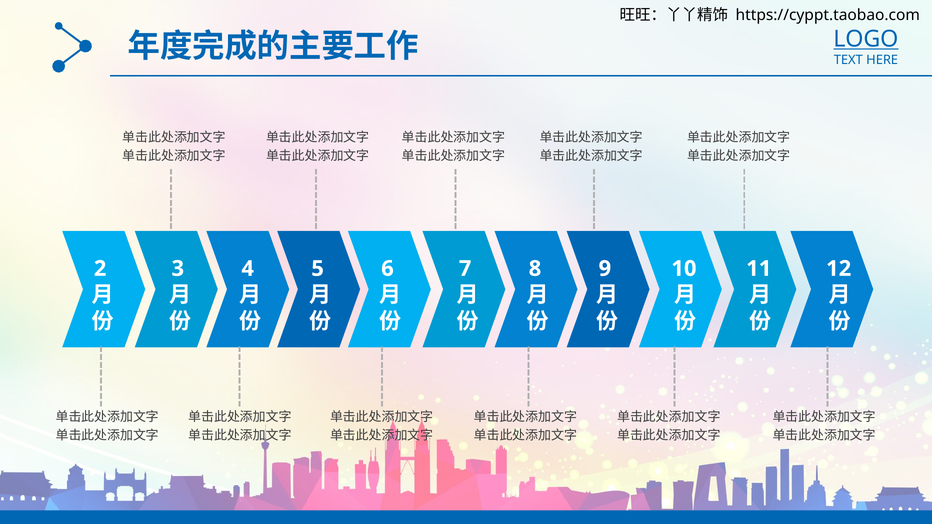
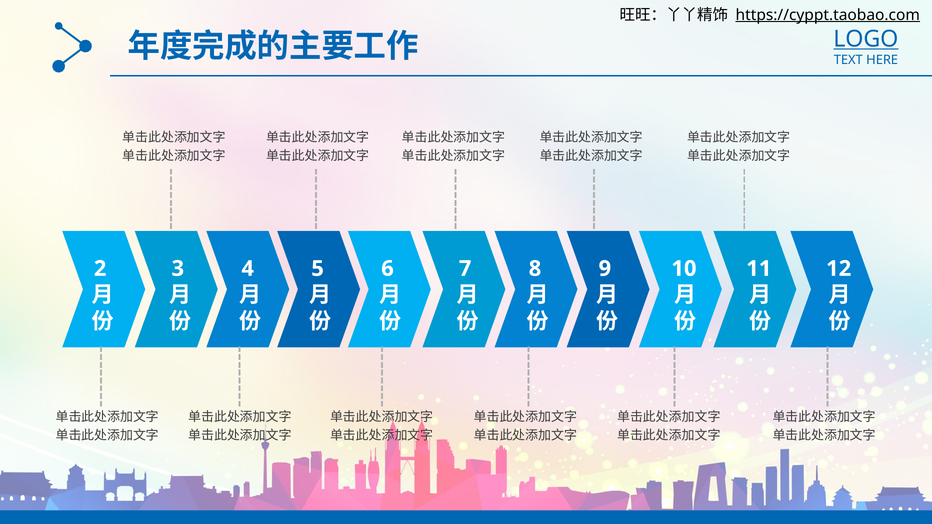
https://cyppt.taobao.com underline: none -> present
